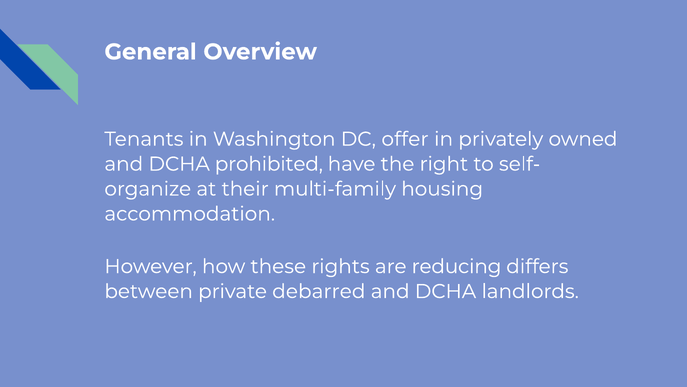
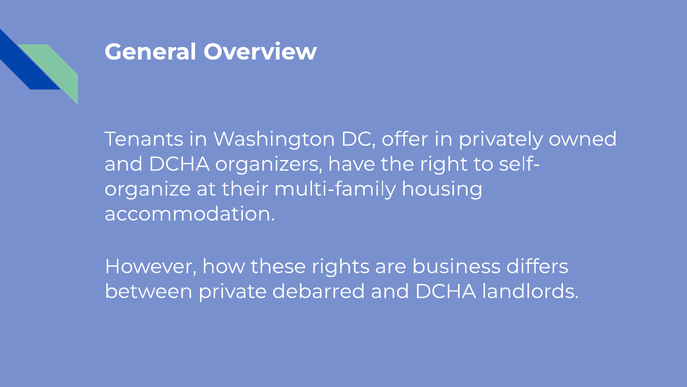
prohibited: prohibited -> organizers
reducing: reducing -> business
